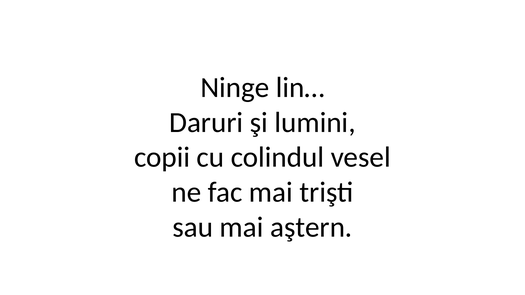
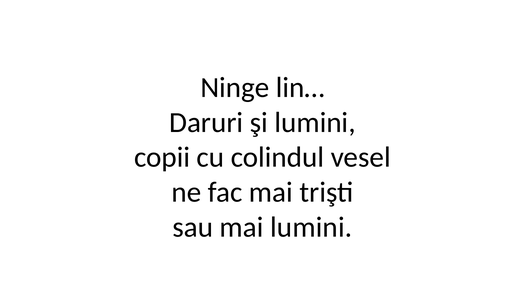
mai aştern: aştern -> lumini
